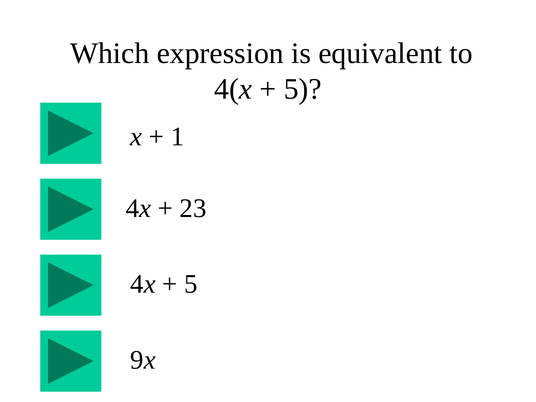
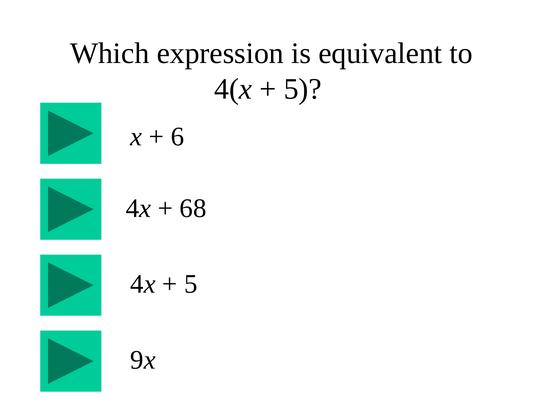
1: 1 -> 6
23: 23 -> 68
